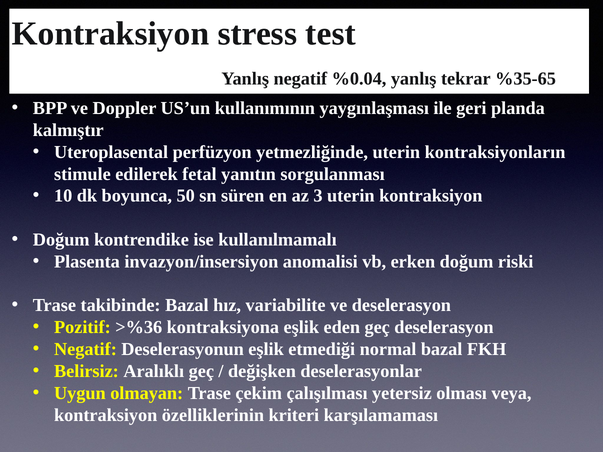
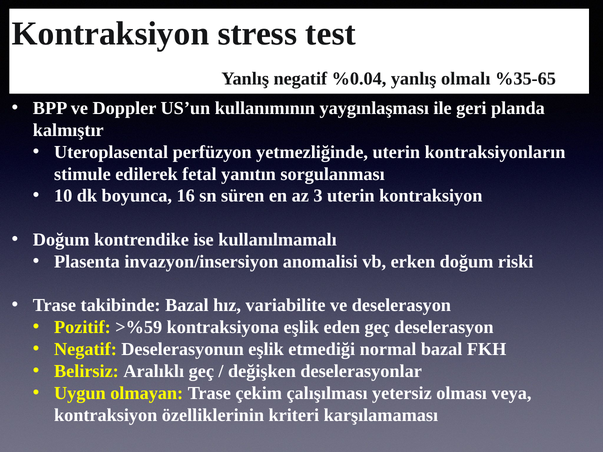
tekrar: tekrar -> olmalı
50: 50 -> 16
>%36: >%36 -> >%59
